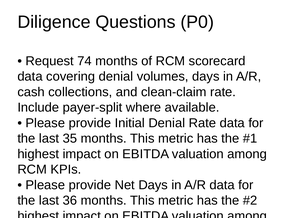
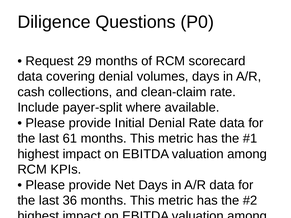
74: 74 -> 29
35: 35 -> 61
